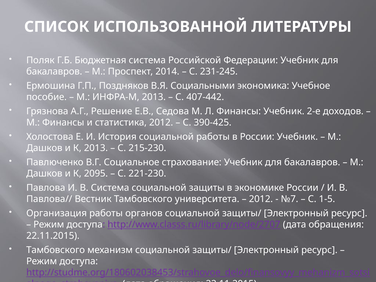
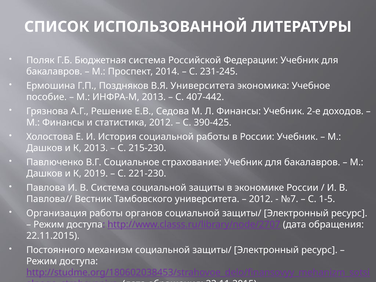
В.Я Социальными: Социальными -> Университета
2095: 2095 -> 2019
Тамбовского at (56, 250): Тамбовского -> Постоянного
